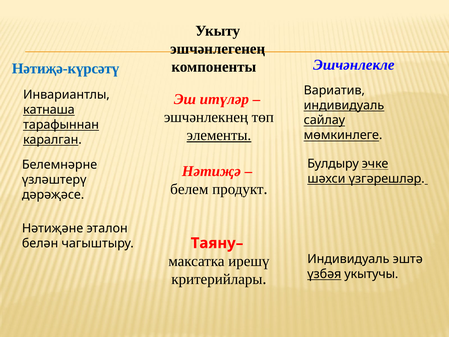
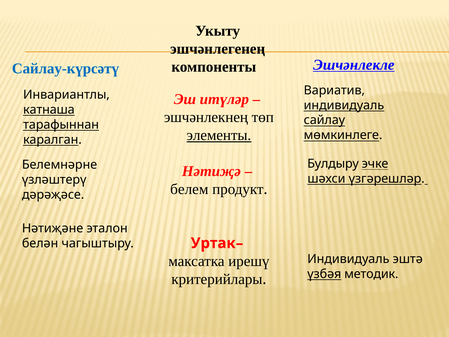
Эшчәнлекле underline: none -> present
Нәтиҗә-күрсәтү: Нәтиҗә-күрсәтү -> Сайлау-күрсәтү
Таяну–: Таяну– -> Уртак–
укытучы: укытучы -> методик
